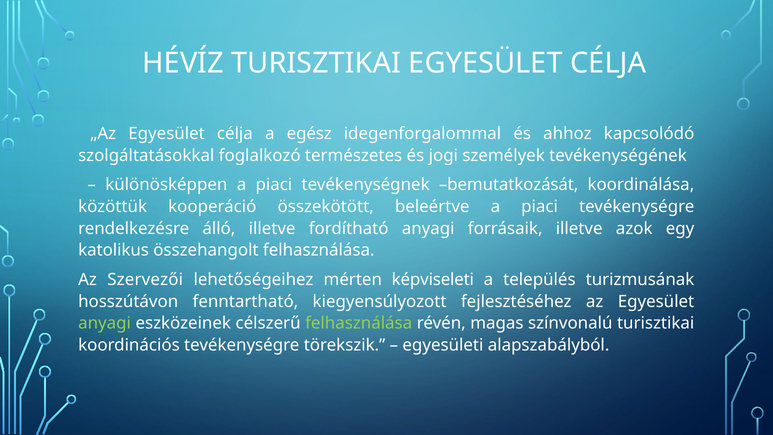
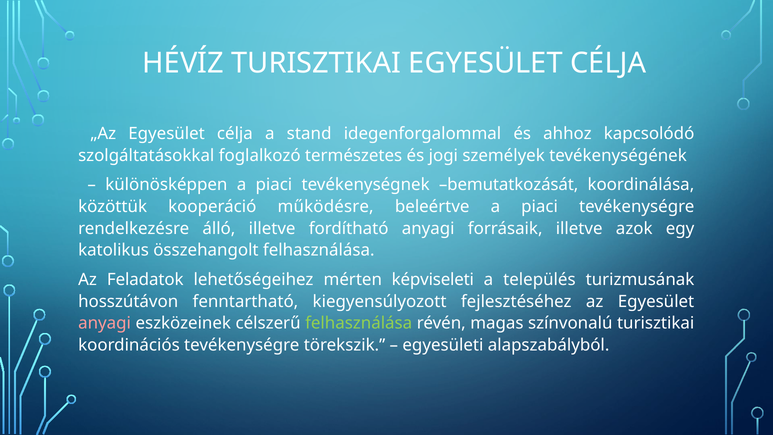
egész: egész -> stand
összekötött: összekötött -> működésre
Szervezői: Szervezői -> Feladatok
anyagi at (105, 323) colour: light green -> pink
